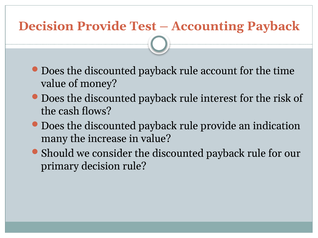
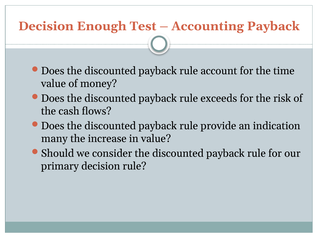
Decision Provide: Provide -> Enough
interest: interest -> exceeds
